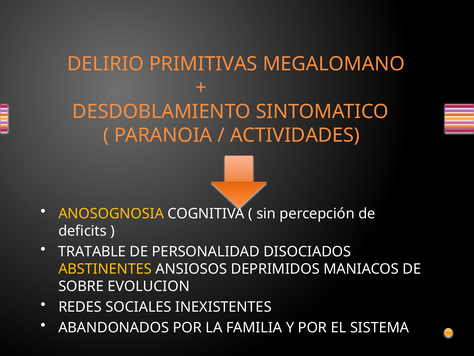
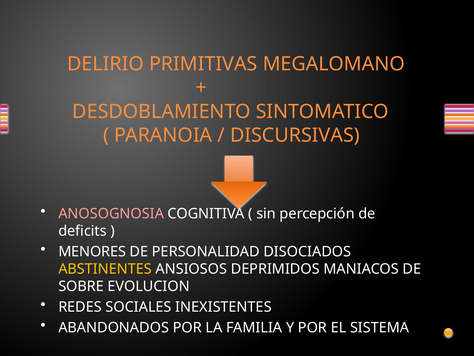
ACTIVIDADES: ACTIVIDADES -> DISCURSIVAS
ANOSOGNOSIA colour: yellow -> pink
TRATABLE: TRATABLE -> MENORES
